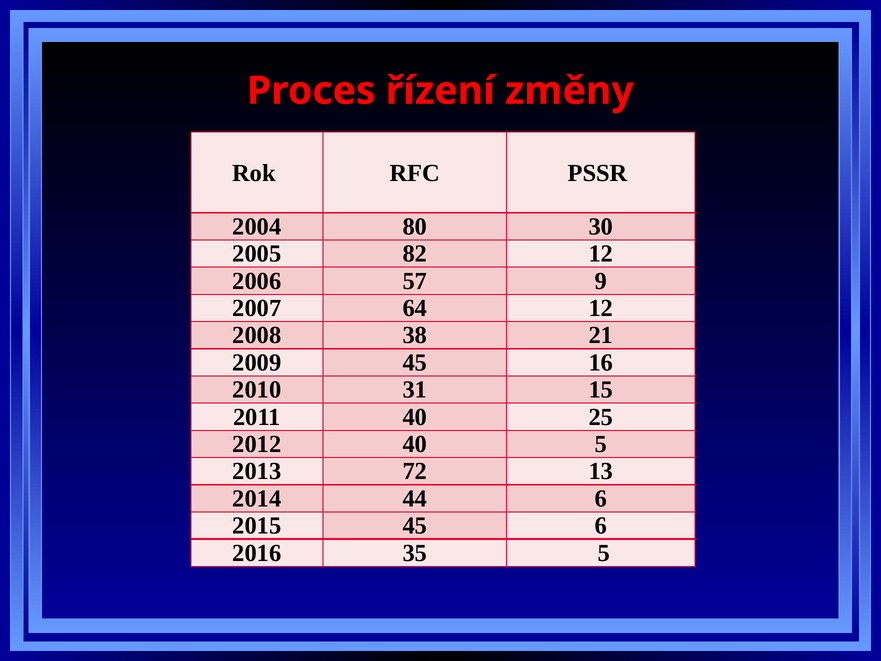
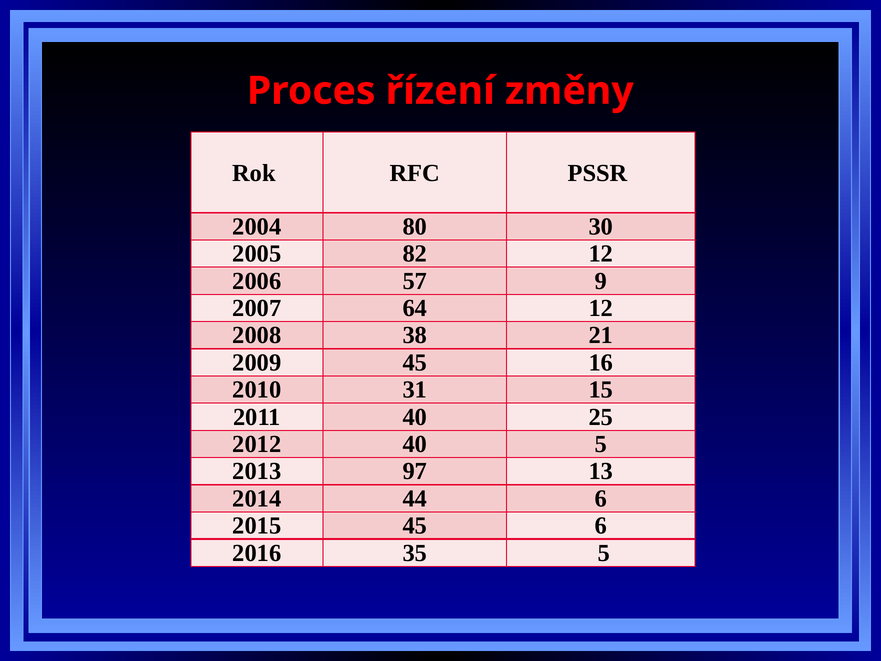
72: 72 -> 97
